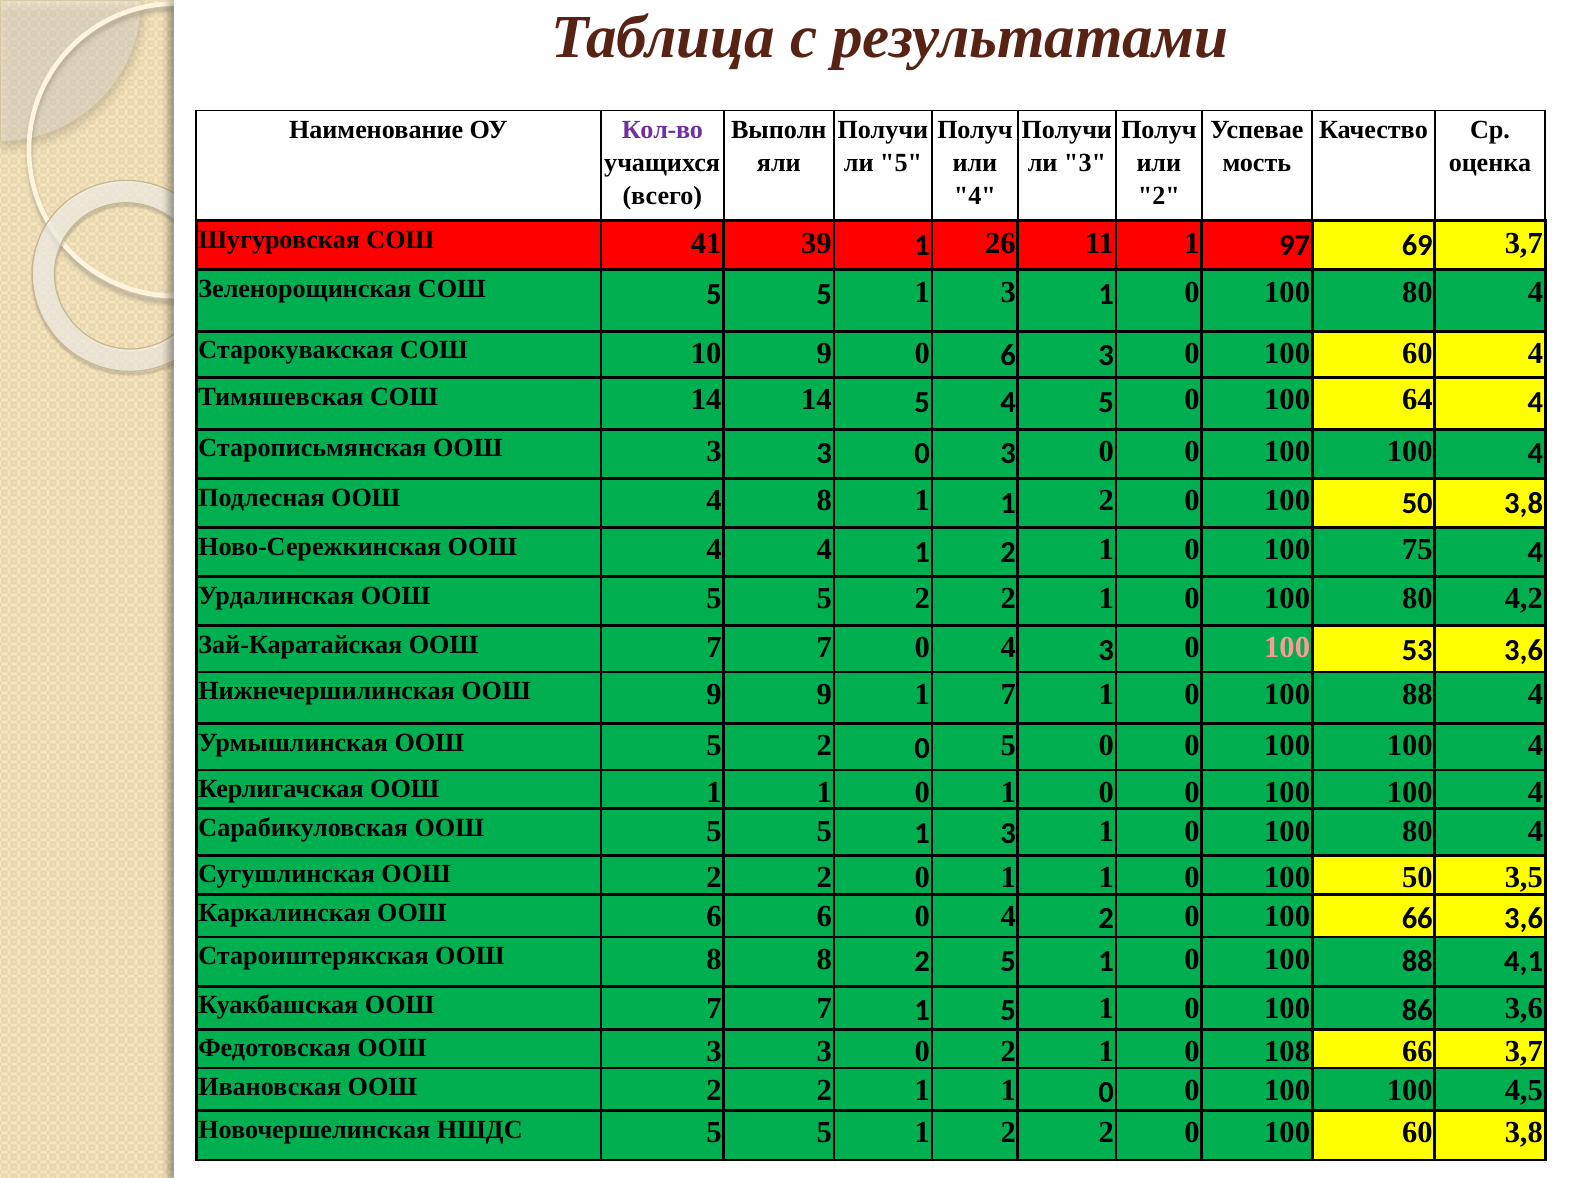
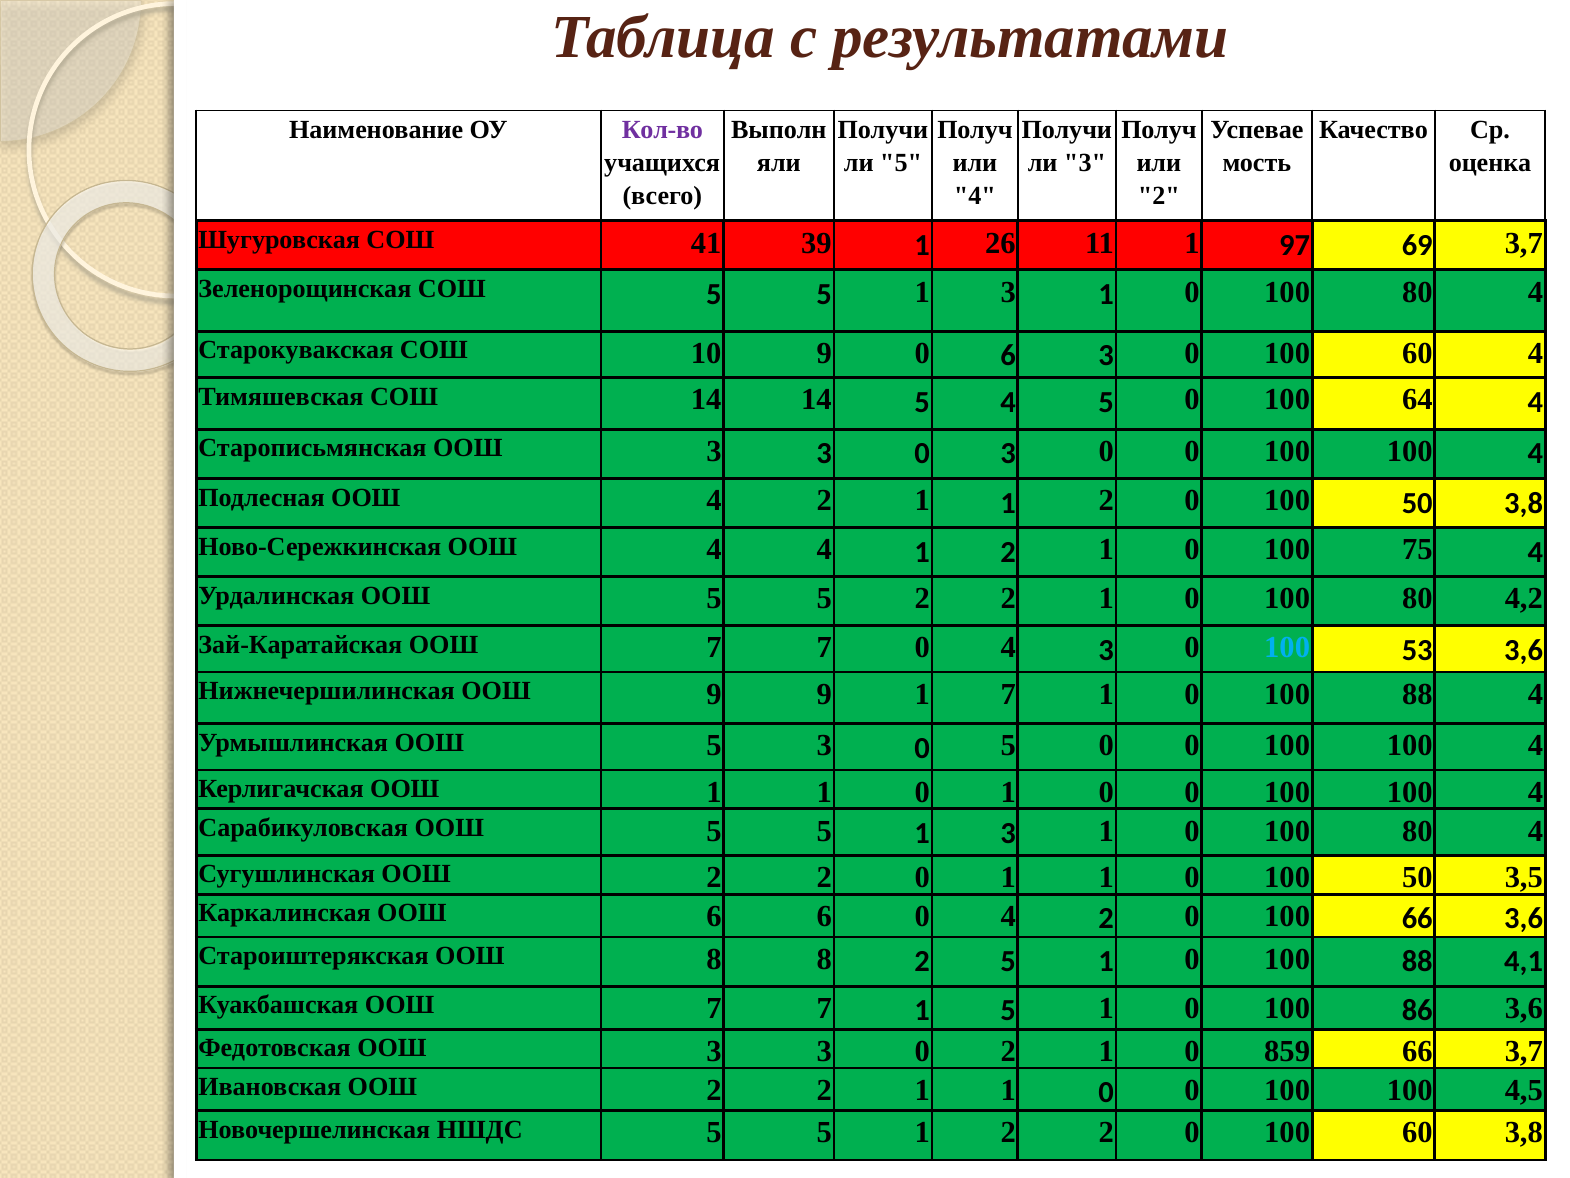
ООШ 4 8: 8 -> 2
100 at (1287, 647) colour: pink -> light blue
ООШ 5 2: 2 -> 3
108: 108 -> 859
